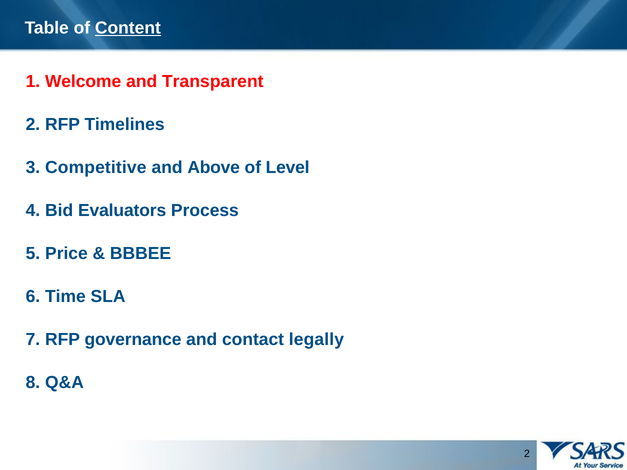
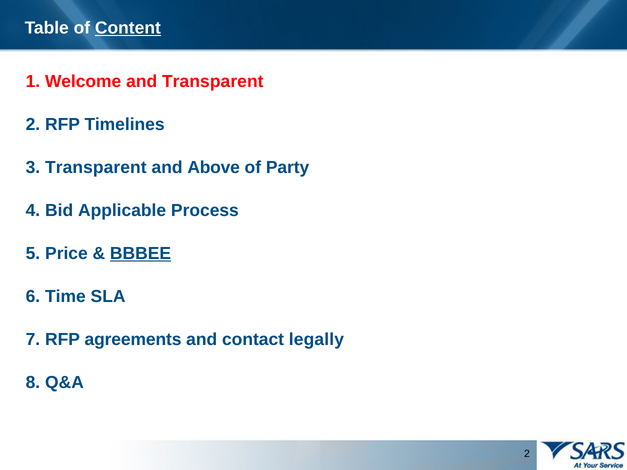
3 Competitive: Competitive -> Transparent
Level: Level -> Party
Evaluators: Evaluators -> Applicable
BBBEE underline: none -> present
governance: governance -> agreements
